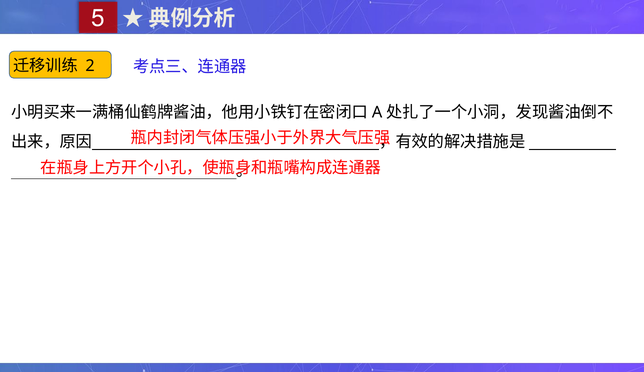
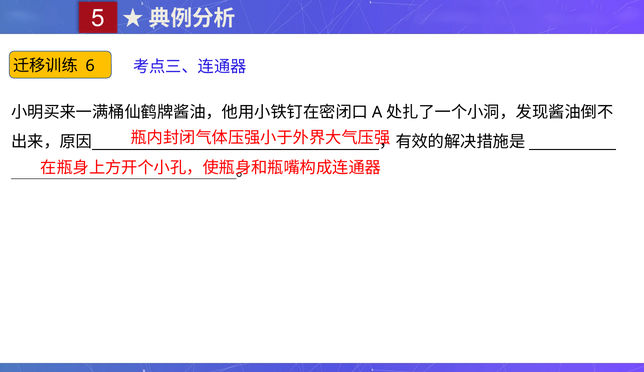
2: 2 -> 6
